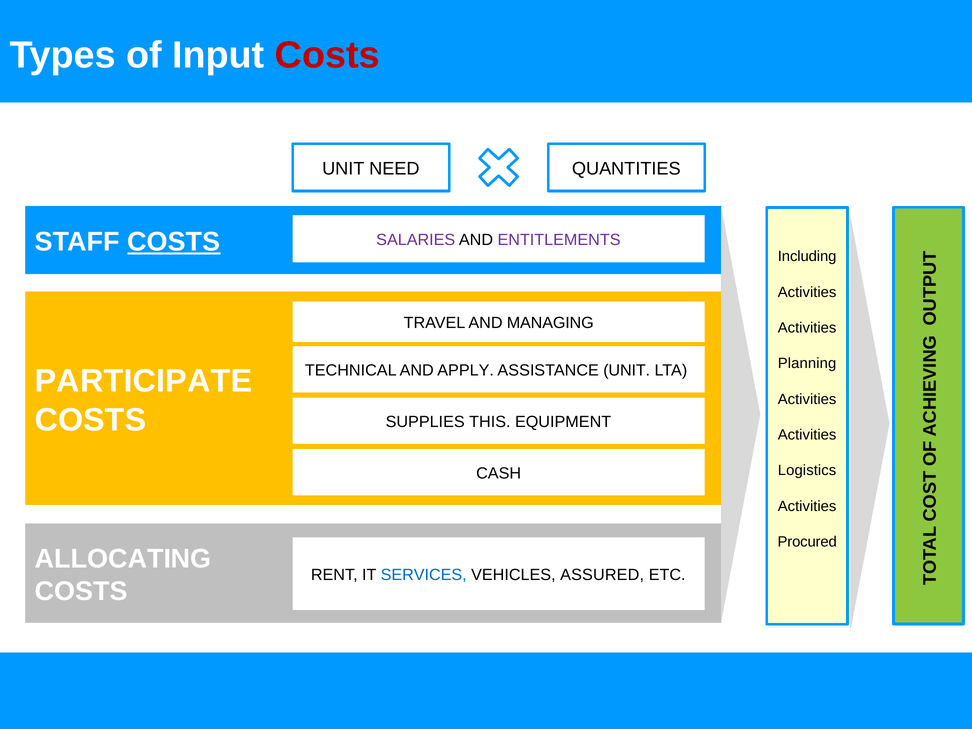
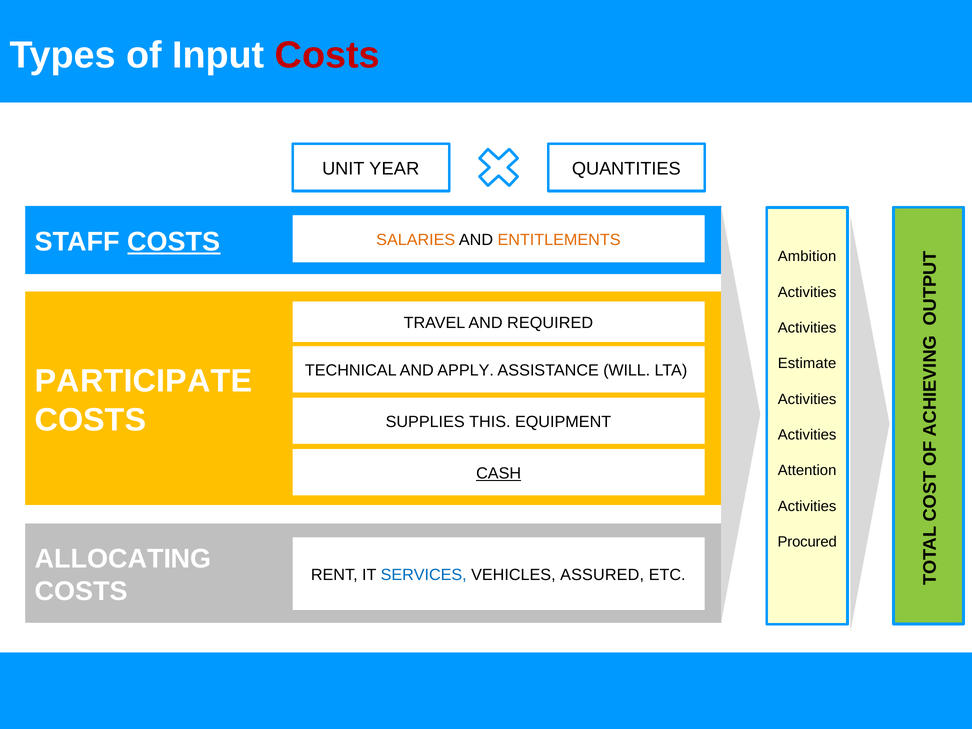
NEED: NEED -> YEAR
SALARIES colour: purple -> orange
ENTITLEMENTS colour: purple -> orange
Including: Including -> Ambition
MANAGING: MANAGING -> REQUIRED
Planning: Planning -> Estimate
ASSISTANCE UNIT: UNIT -> WILL
Logistics: Logistics -> Attention
CASH underline: none -> present
